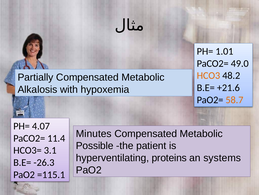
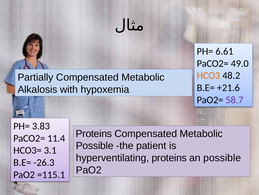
1.01: 1.01 -> 6.61
58.7 colour: orange -> purple
4.07: 4.07 -> 3.83
Minutes at (94, 133): Minutes -> Proteins
an systems: systems -> possible
